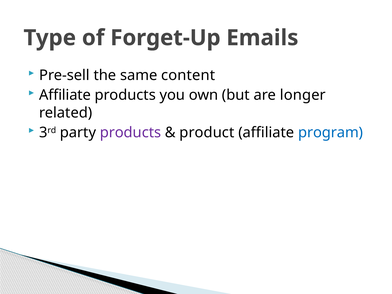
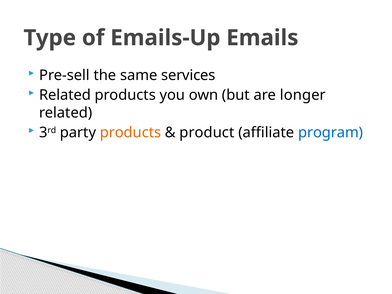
Forget-Up: Forget-Up -> Emails-Up
content: content -> services
Affiliate at (65, 95): Affiliate -> Related
products at (130, 133) colour: purple -> orange
